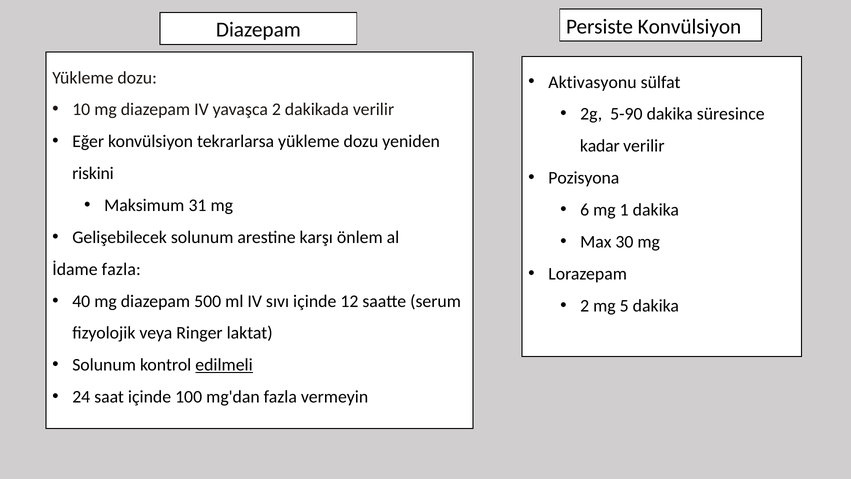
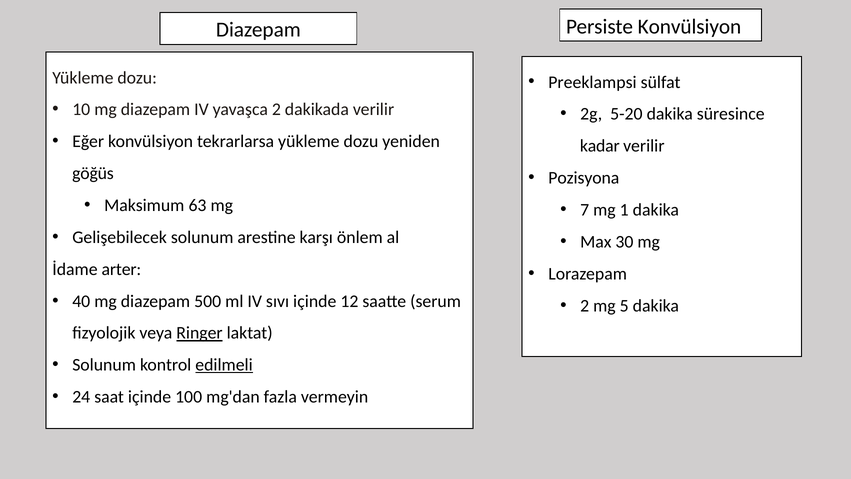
Aktivasyonu: Aktivasyonu -> Preeklampsi
5-90: 5-90 -> 5-20
riskini: riskini -> göğüs
31: 31 -> 63
6: 6 -> 7
İdame fazla: fazla -> arter
Ringer underline: none -> present
